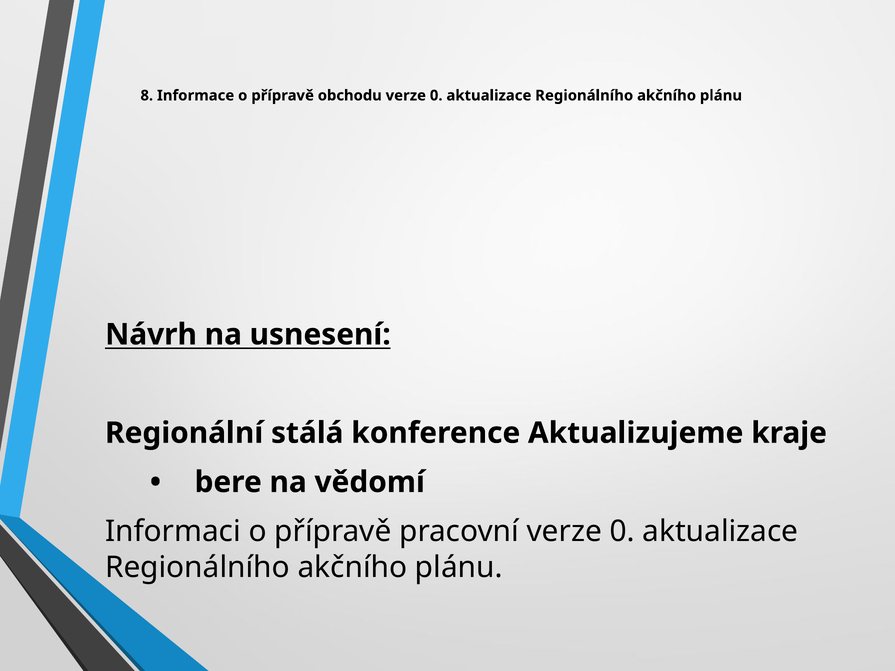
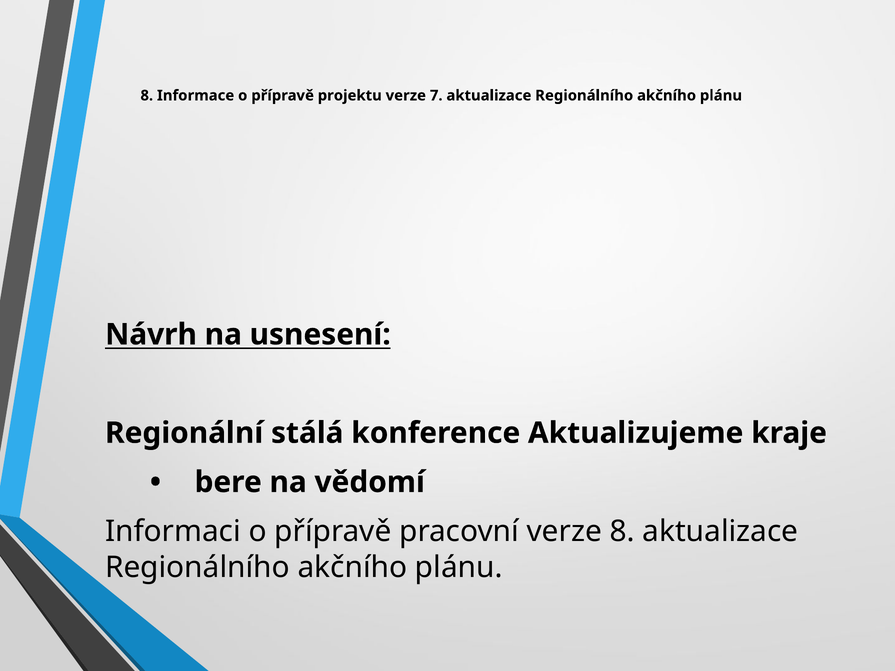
obchodu: obchodu -> projektu
0 at (436, 96): 0 -> 7
pracovní verze 0: 0 -> 8
